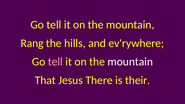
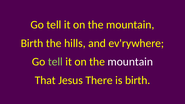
Rang at (32, 43): Rang -> Birth
tell at (55, 62) colour: pink -> light green
is their: their -> birth
